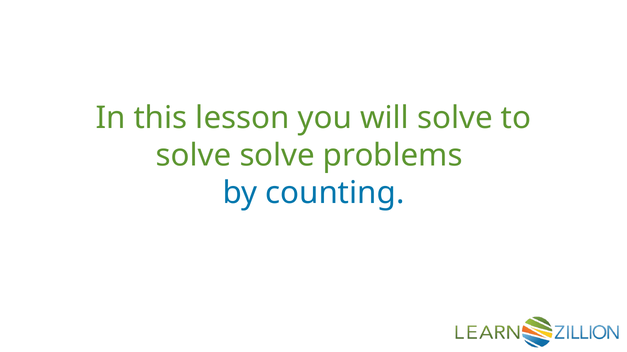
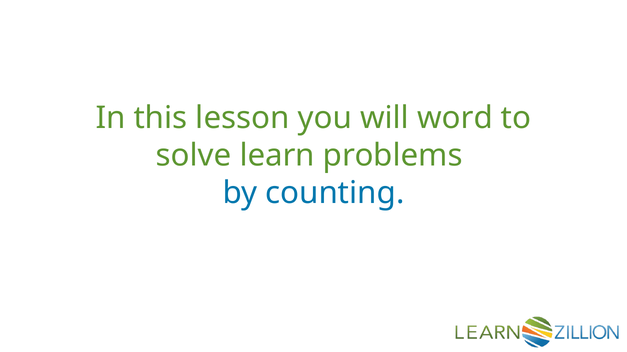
will solve: solve -> word
solve solve: solve -> learn
